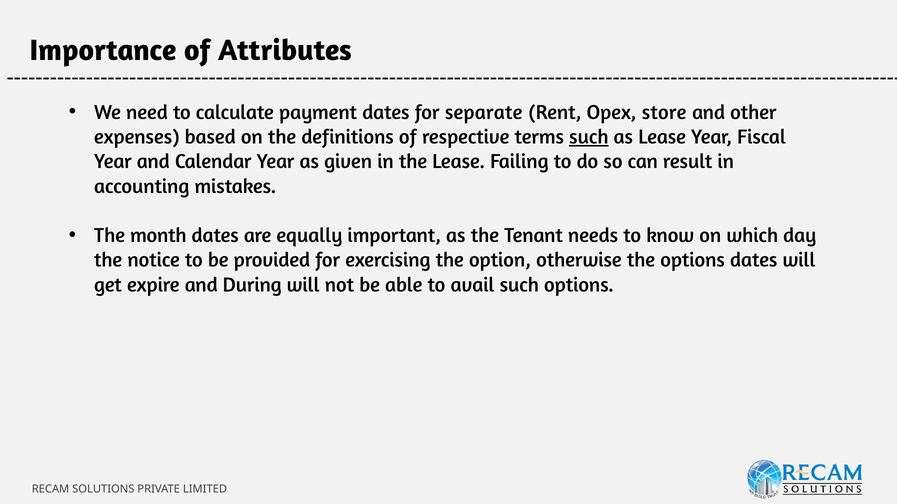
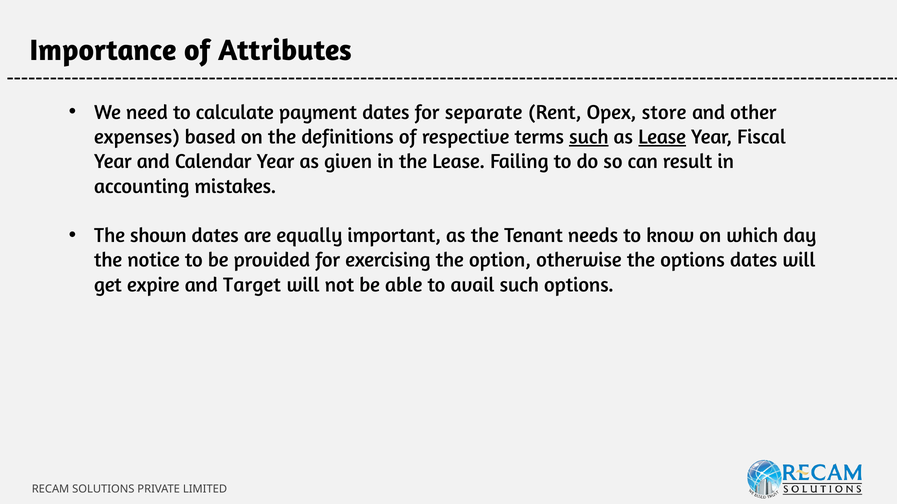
Lease at (662, 137) underline: none -> present
month: month -> shown
During: During -> Target
